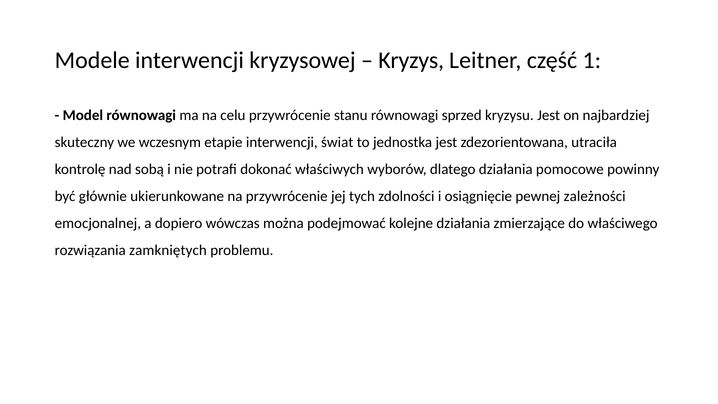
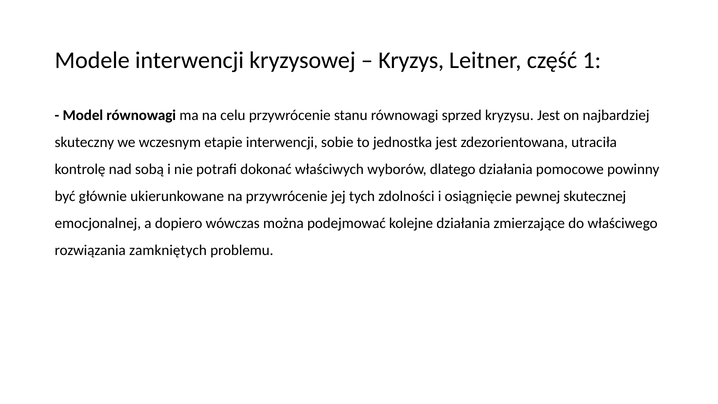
świat: świat -> sobie
zależności: zależności -> skutecznej
